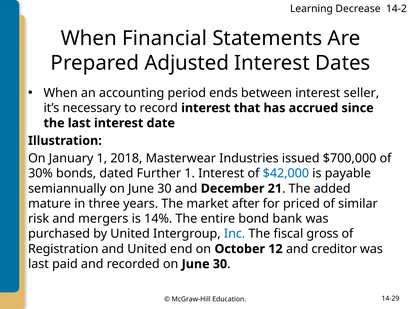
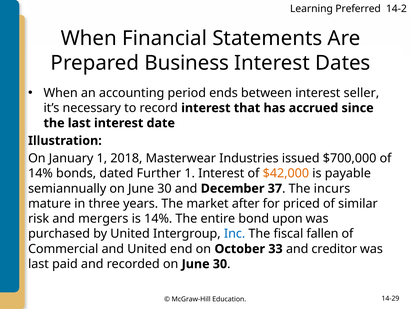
Decrease: Decrease -> Preferred
Adjusted: Adjusted -> Business
30% at (40, 173): 30% -> 14%
$42,000 colour: blue -> orange
21: 21 -> 37
added: added -> incurs
bank: bank -> upon
gross: gross -> fallen
Registration: Registration -> Commercial
12: 12 -> 33
